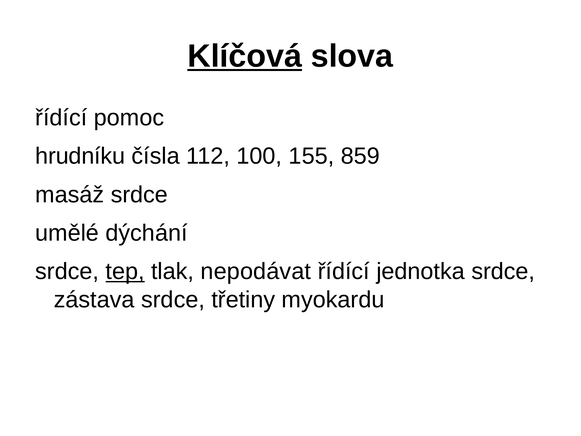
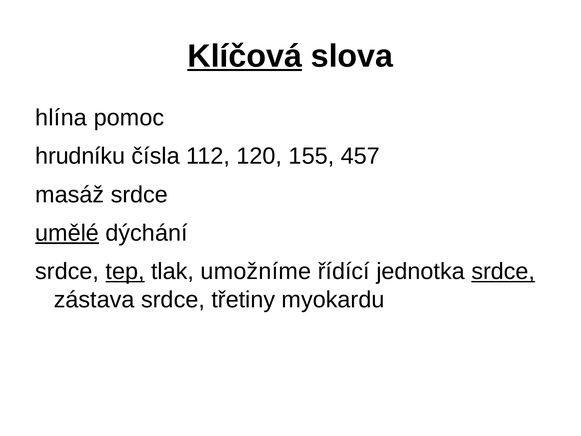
řídící at (61, 118): řídící -> hlína
100: 100 -> 120
859: 859 -> 457
umělé underline: none -> present
nepodávat: nepodávat -> umožníme
srdce at (503, 271) underline: none -> present
